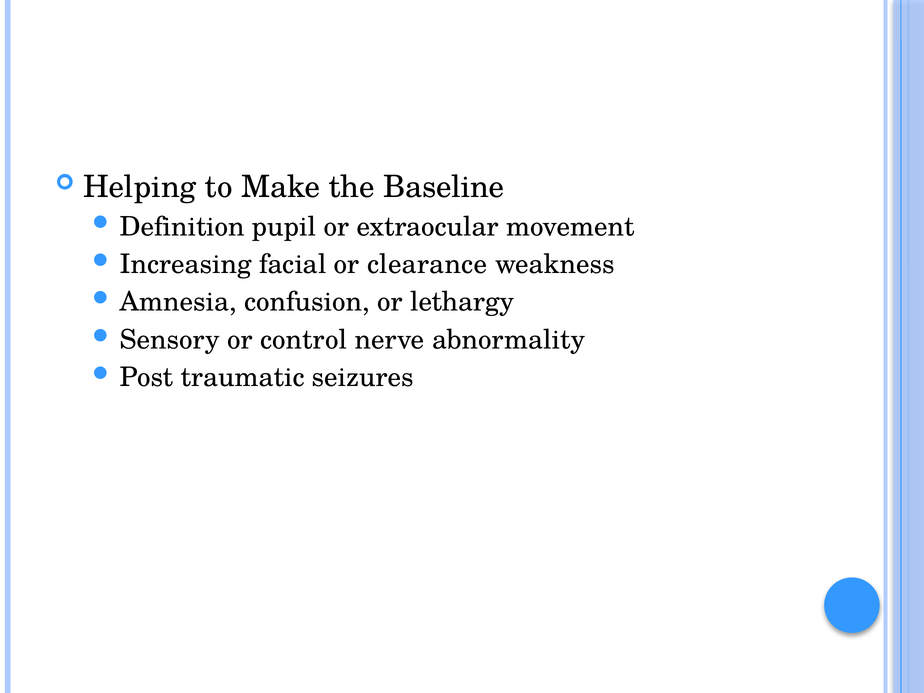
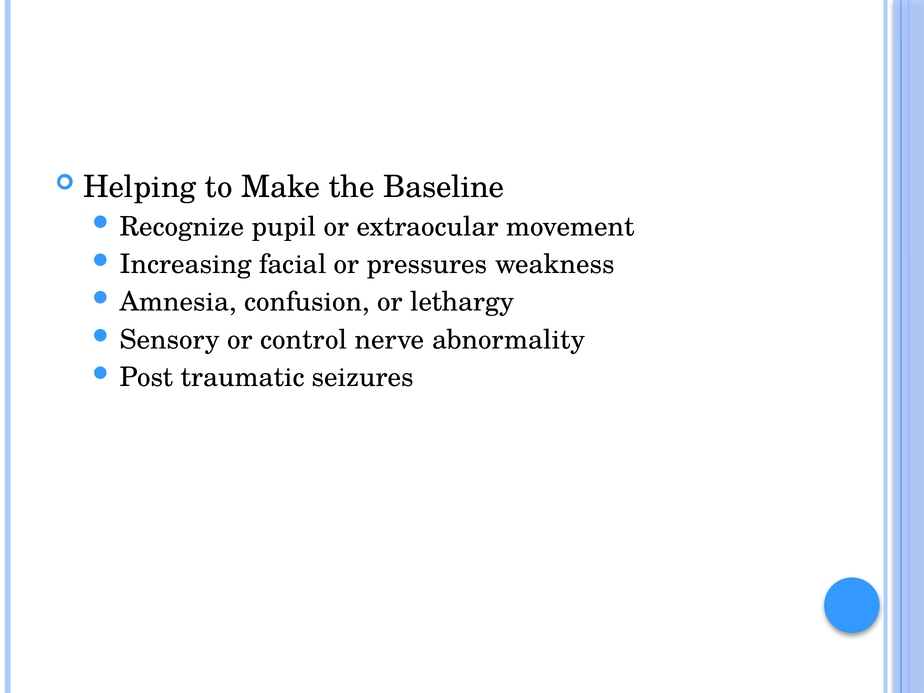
Definition: Definition -> Recognize
clearance: clearance -> pressures
